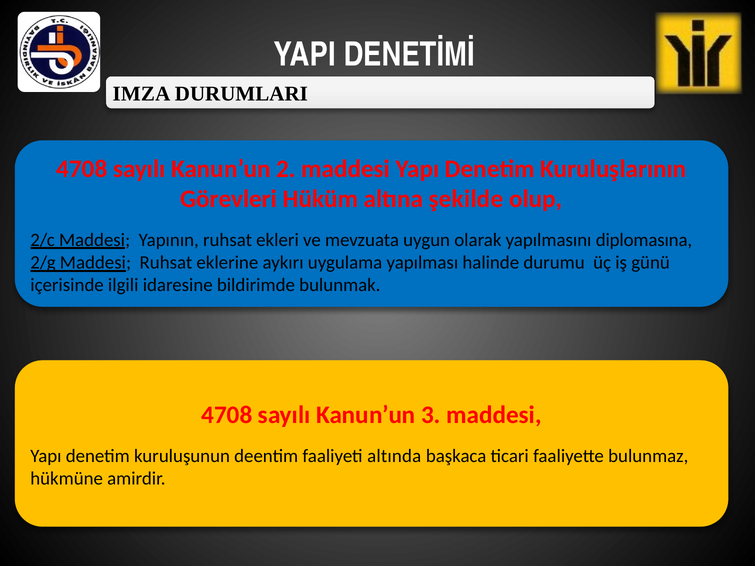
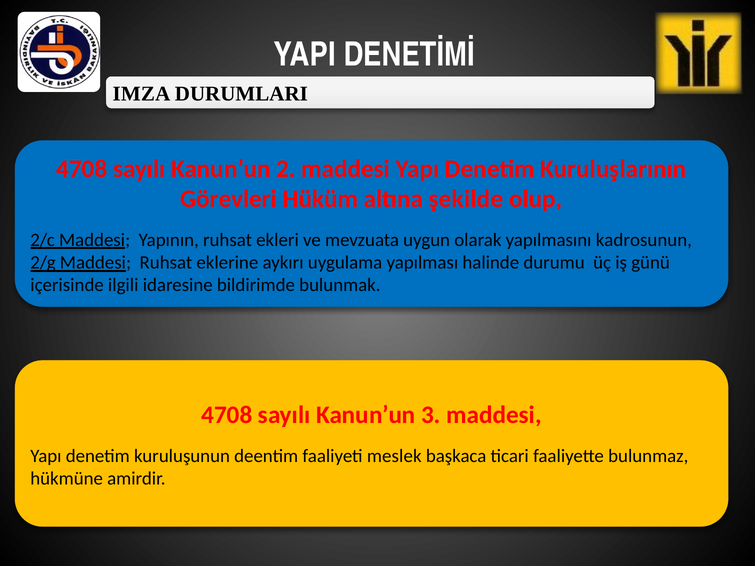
diplomasına: diplomasına -> kadrosunun
altında: altında -> meslek
